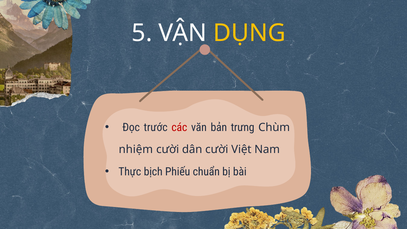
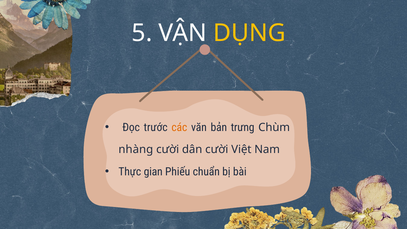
các colour: red -> orange
nhiệm: nhiệm -> nhàng
bịch: bịch -> gian
